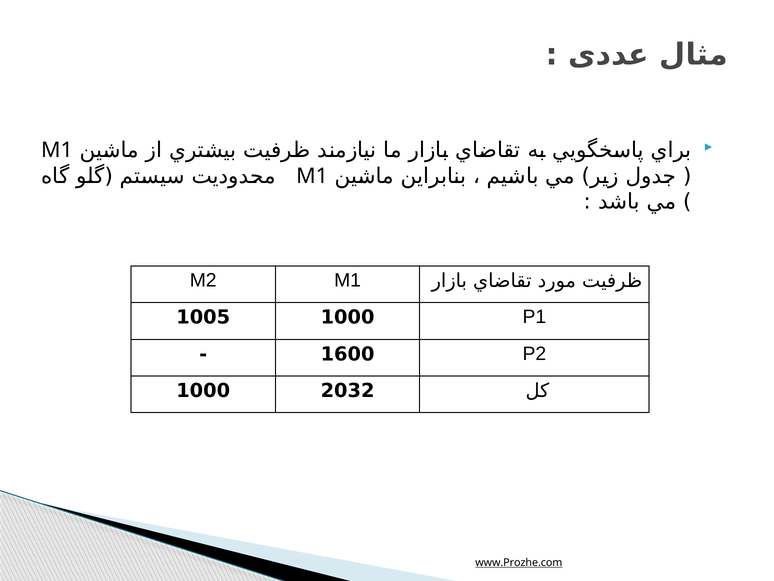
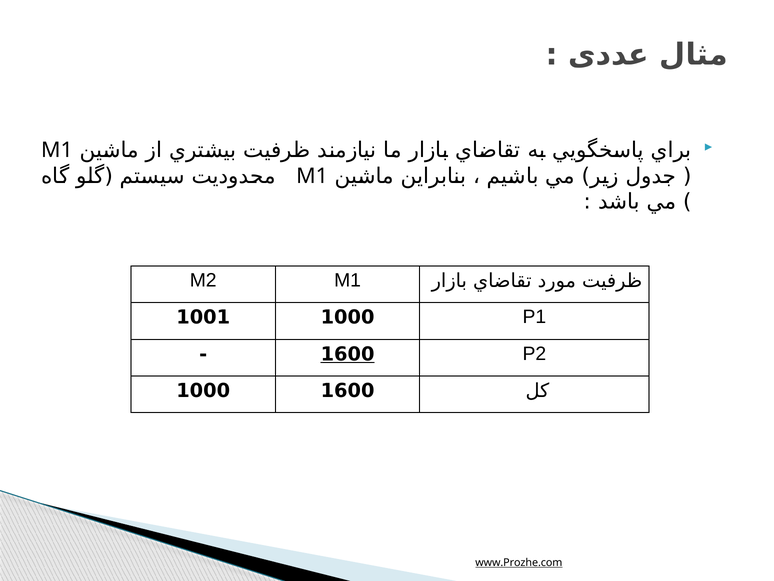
1005: 1005 -> 1001
1600 at (348, 354) underline: none -> present
1000 2032: 2032 -> 1600
